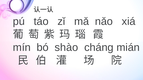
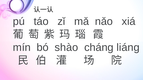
mián: mián -> liáng
